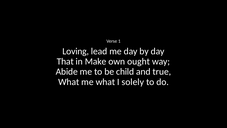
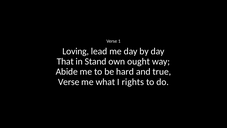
Make: Make -> Stand
child: child -> hard
What at (69, 82): What -> Verse
solely: solely -> rights
